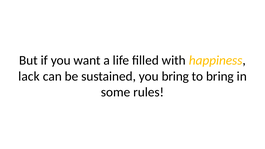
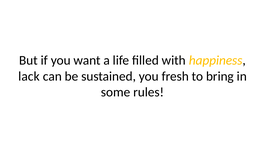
you bring: bring -> fresh
